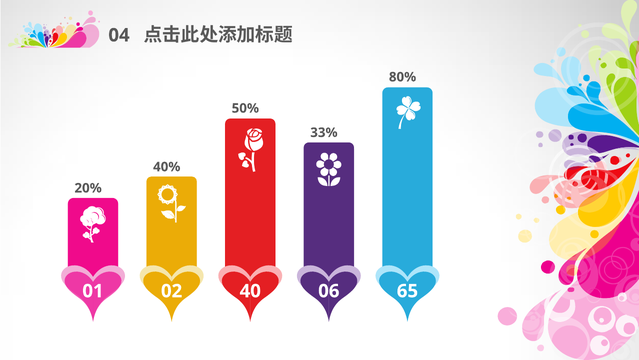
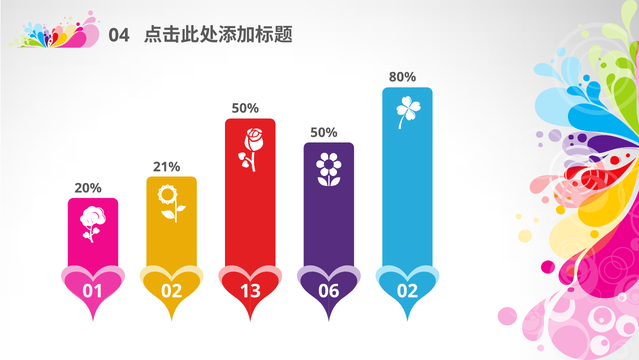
33% at (324, 132): 33% -> 50%
40%: 40% -> 21%
40: 40 -> 13
06 65: 65 -> 02
